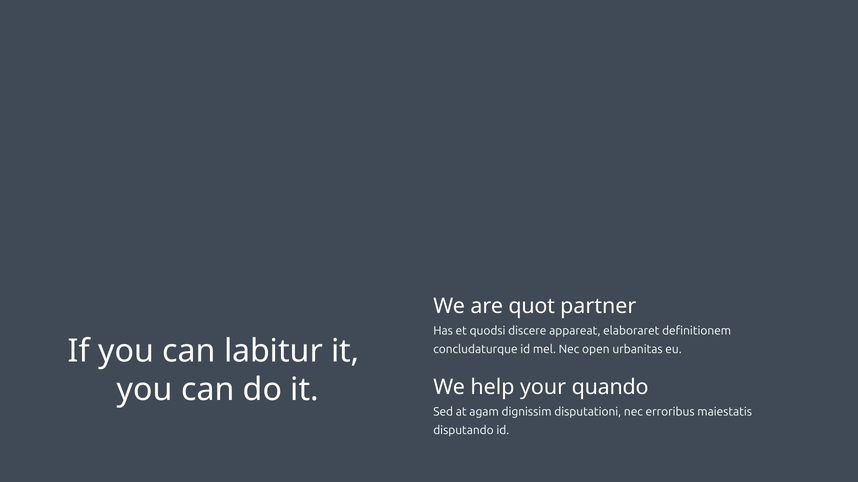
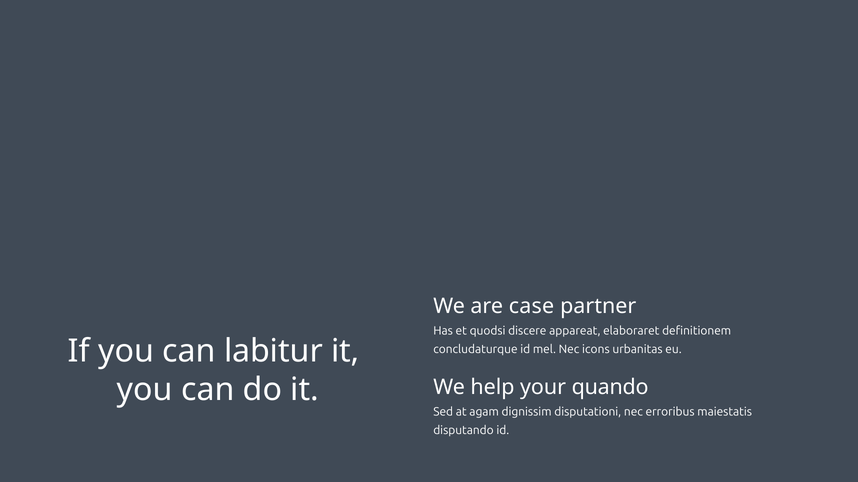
quot: quot -> case
open: open -> icons
